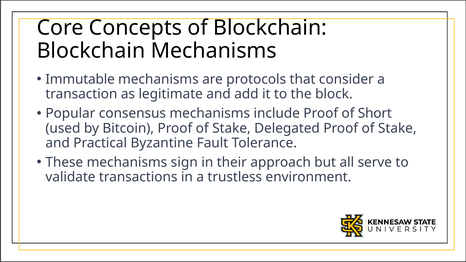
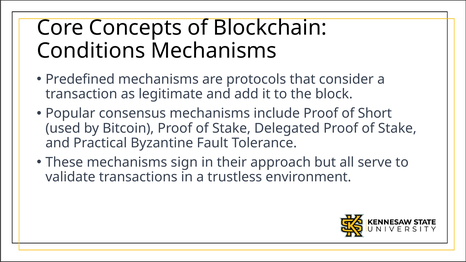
Blockchain at (91, 51): Blockchain -> Conditions
Immutable: Immutable -> Predefined
